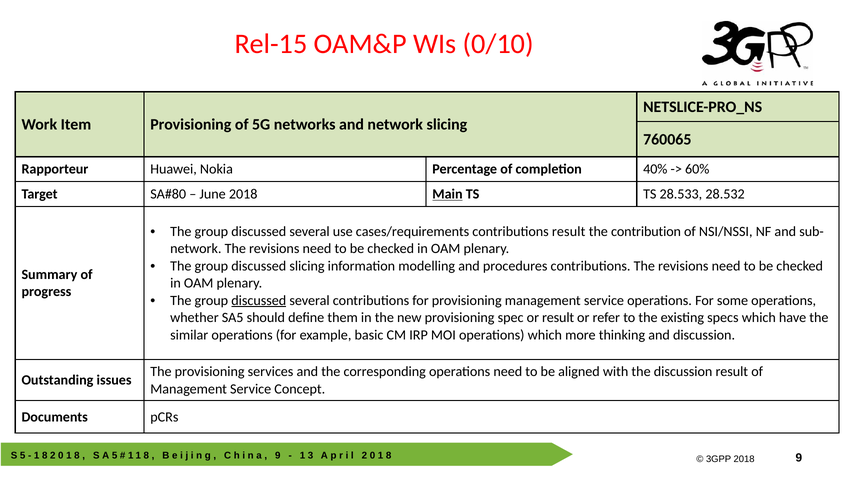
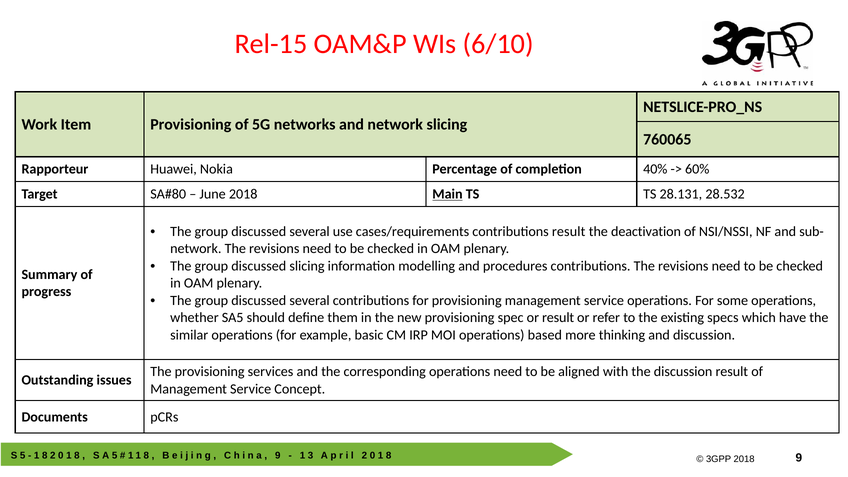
0/10: 0/10 -> 6/10
28.533: 28.533 -> 28.131
contribution: contribution -> deactivation
discussed at (259, 300) underline: present -> none
operations which: which -> based
